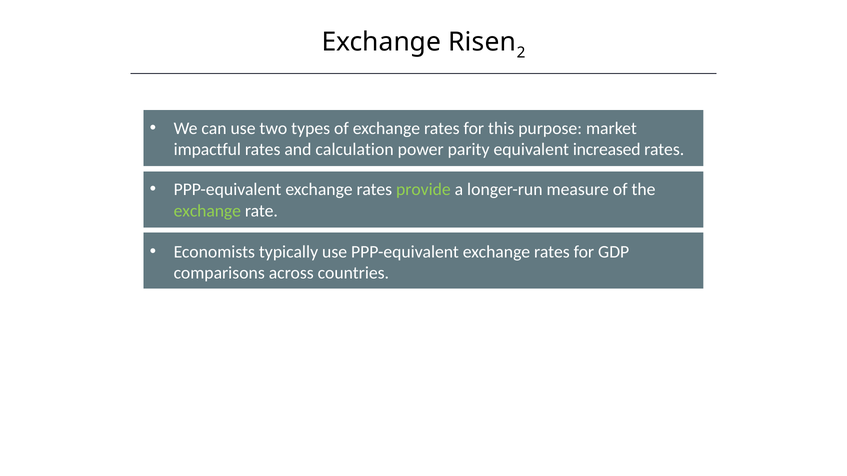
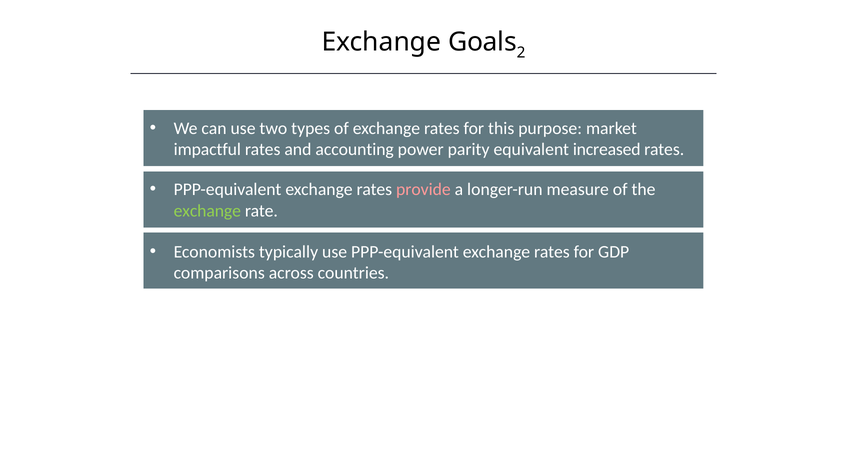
Risen: Risen -> Goals
calculation: calculation -> accounting
provide colour: light green -> pink
